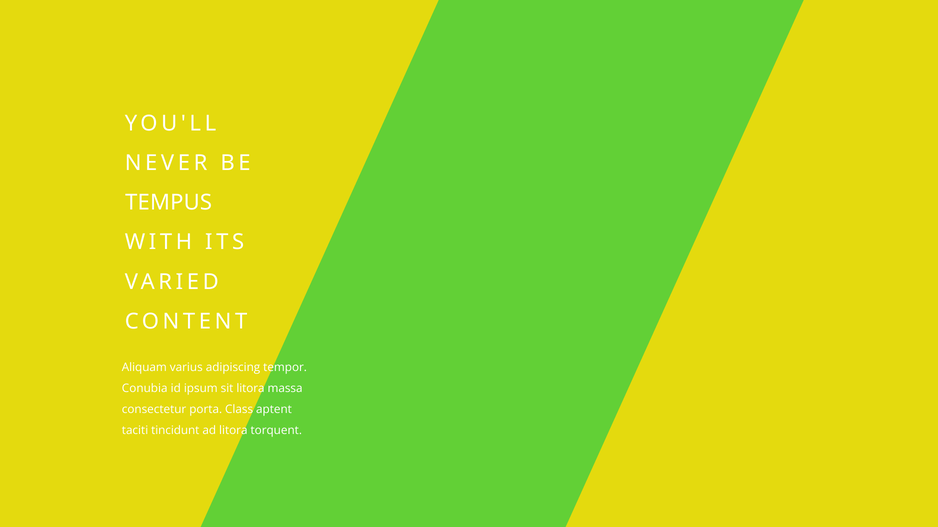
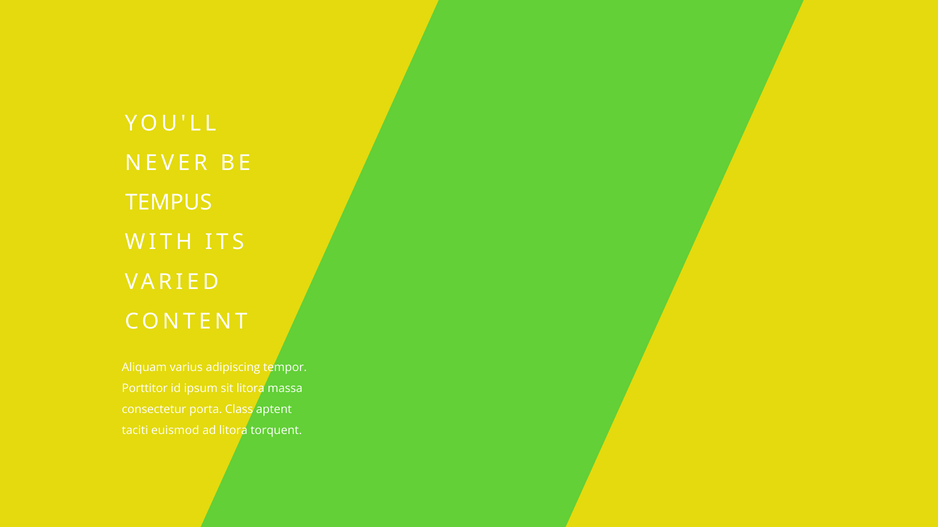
Conubia: Conubia -> Porttitor
tincidunt: tincidunt -> euismod
